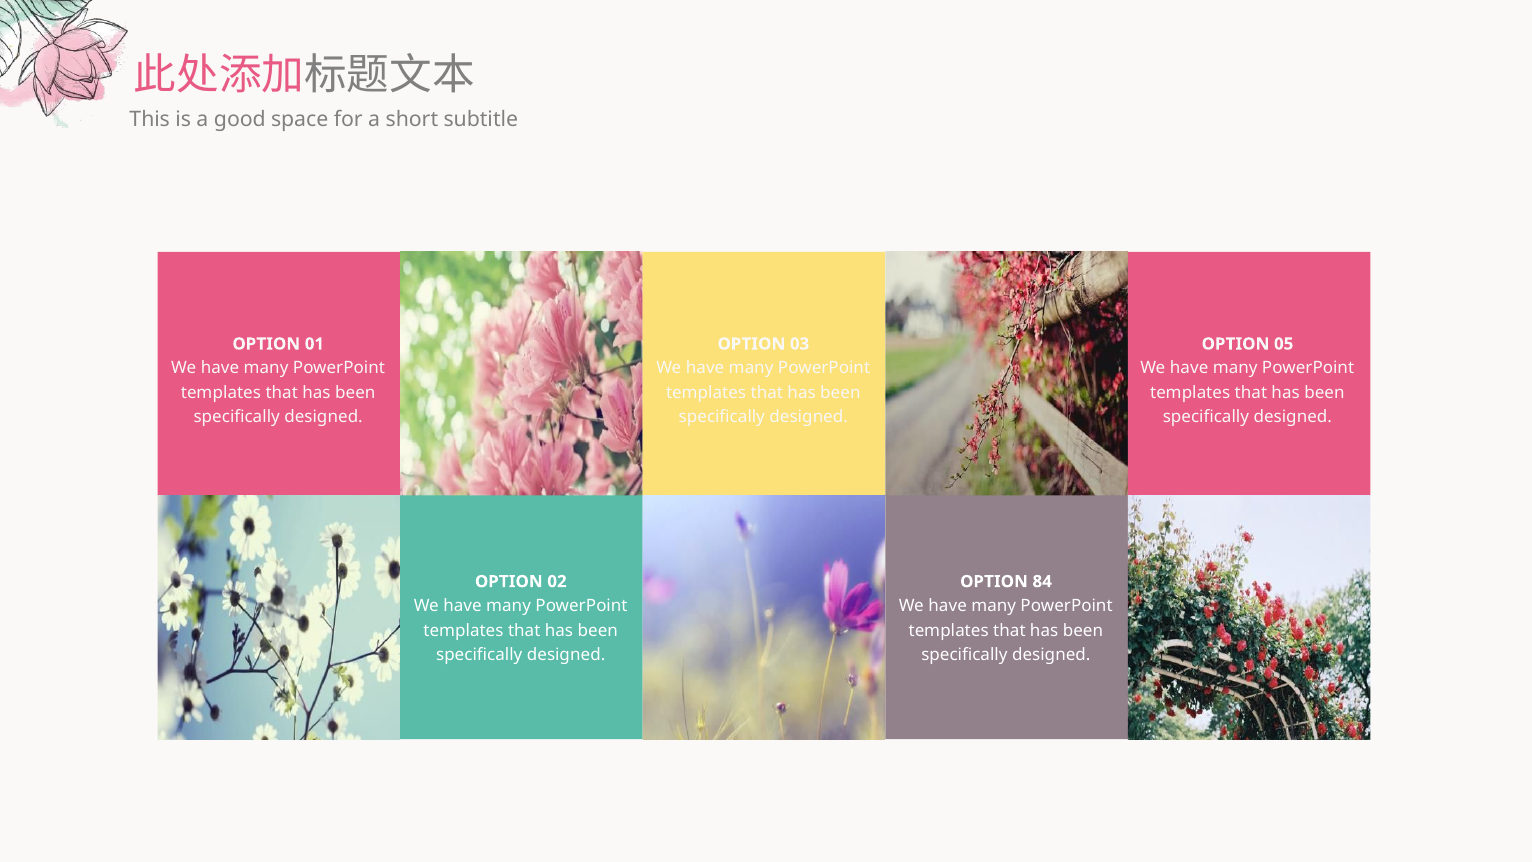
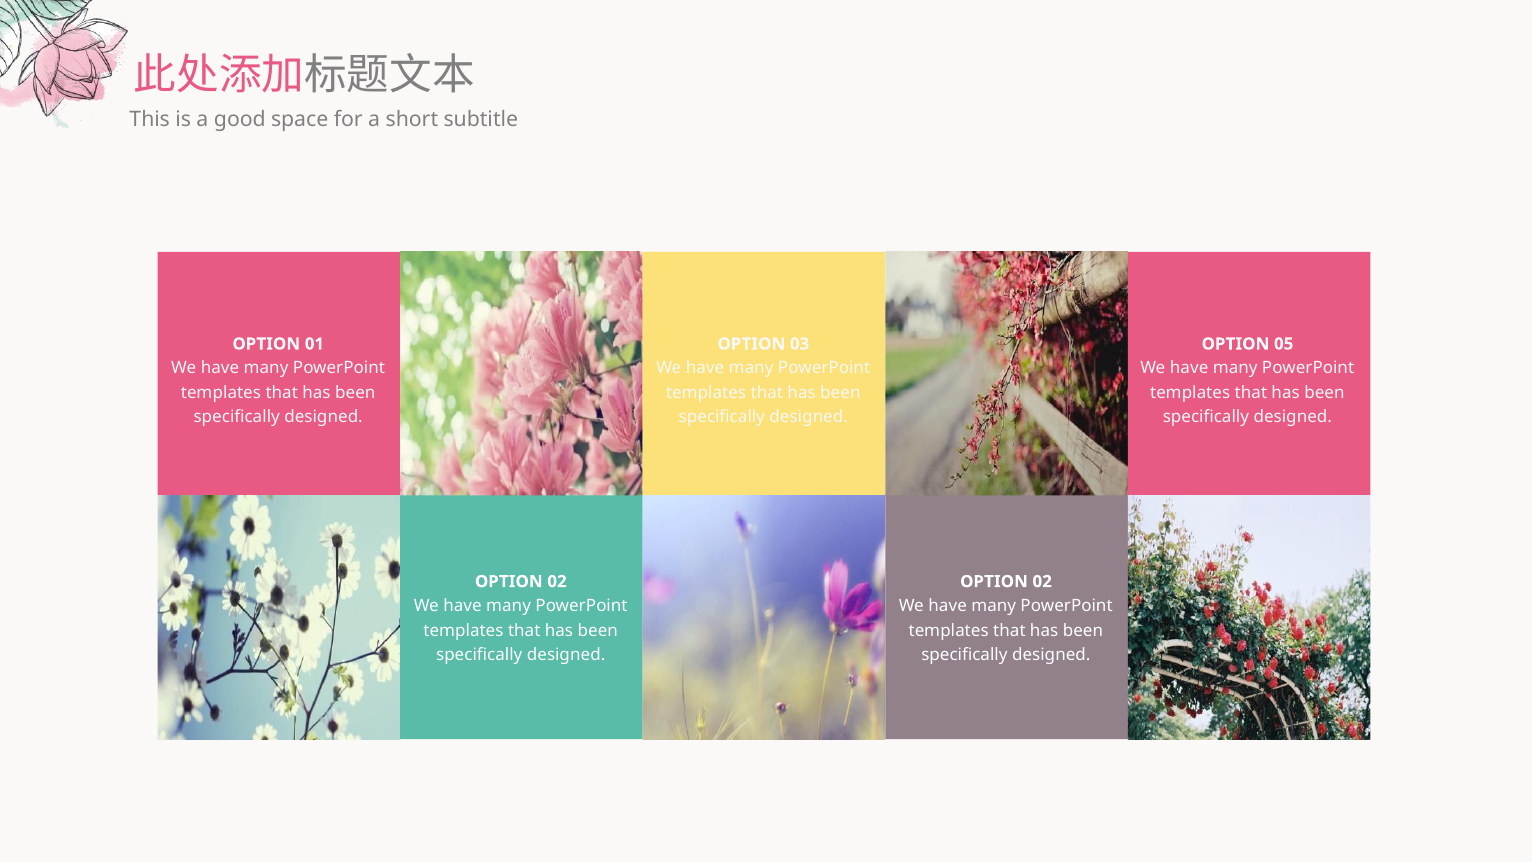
84 at (1042, 581): 84 -> 02
